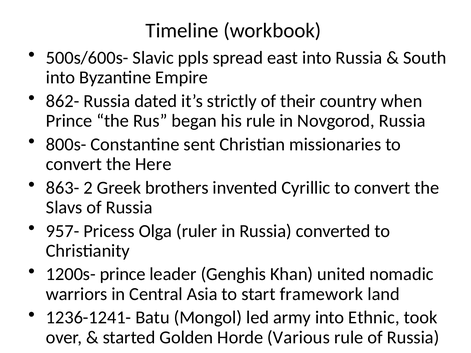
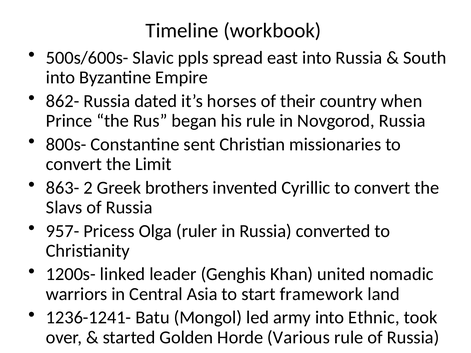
strictly: strictly -> horses
Here: Here -> Limit
1200s- prince: prince -> linked
